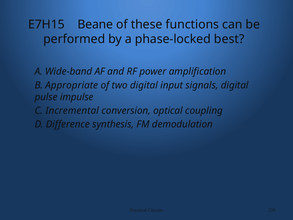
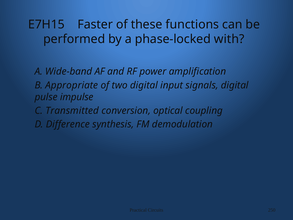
Beane: Beane -> Faster
best: best -> with
Incremental: Incremental -> Transmitted
